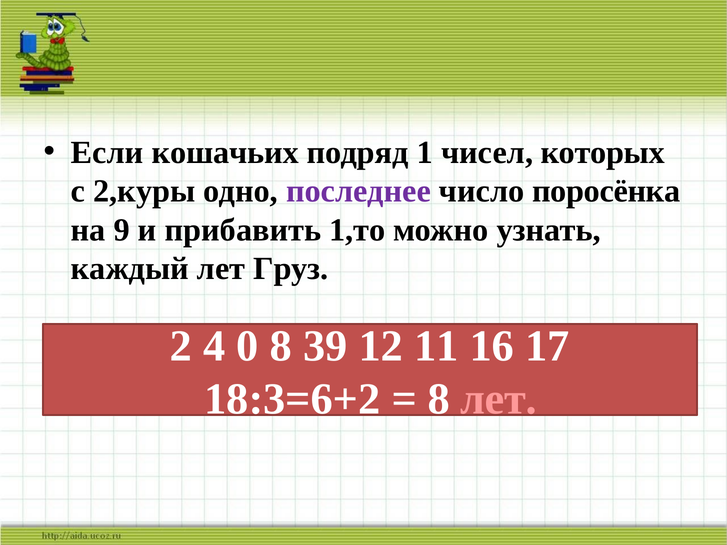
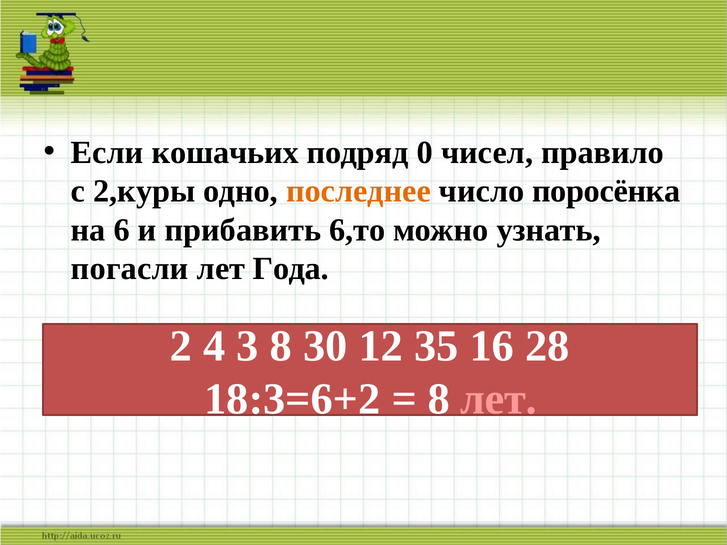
1: 1 -> 0
которых: которых -> правило
последнее colour: purple -> orange
9: 9 -> 6
1,то: 1,то -> 6,то
каждый: каждый -> погасли
Груз: Груз -> Года
0: 0 -> 3
39: 39 -> 30
11: 11 -> 35
17: 17 -> 28
